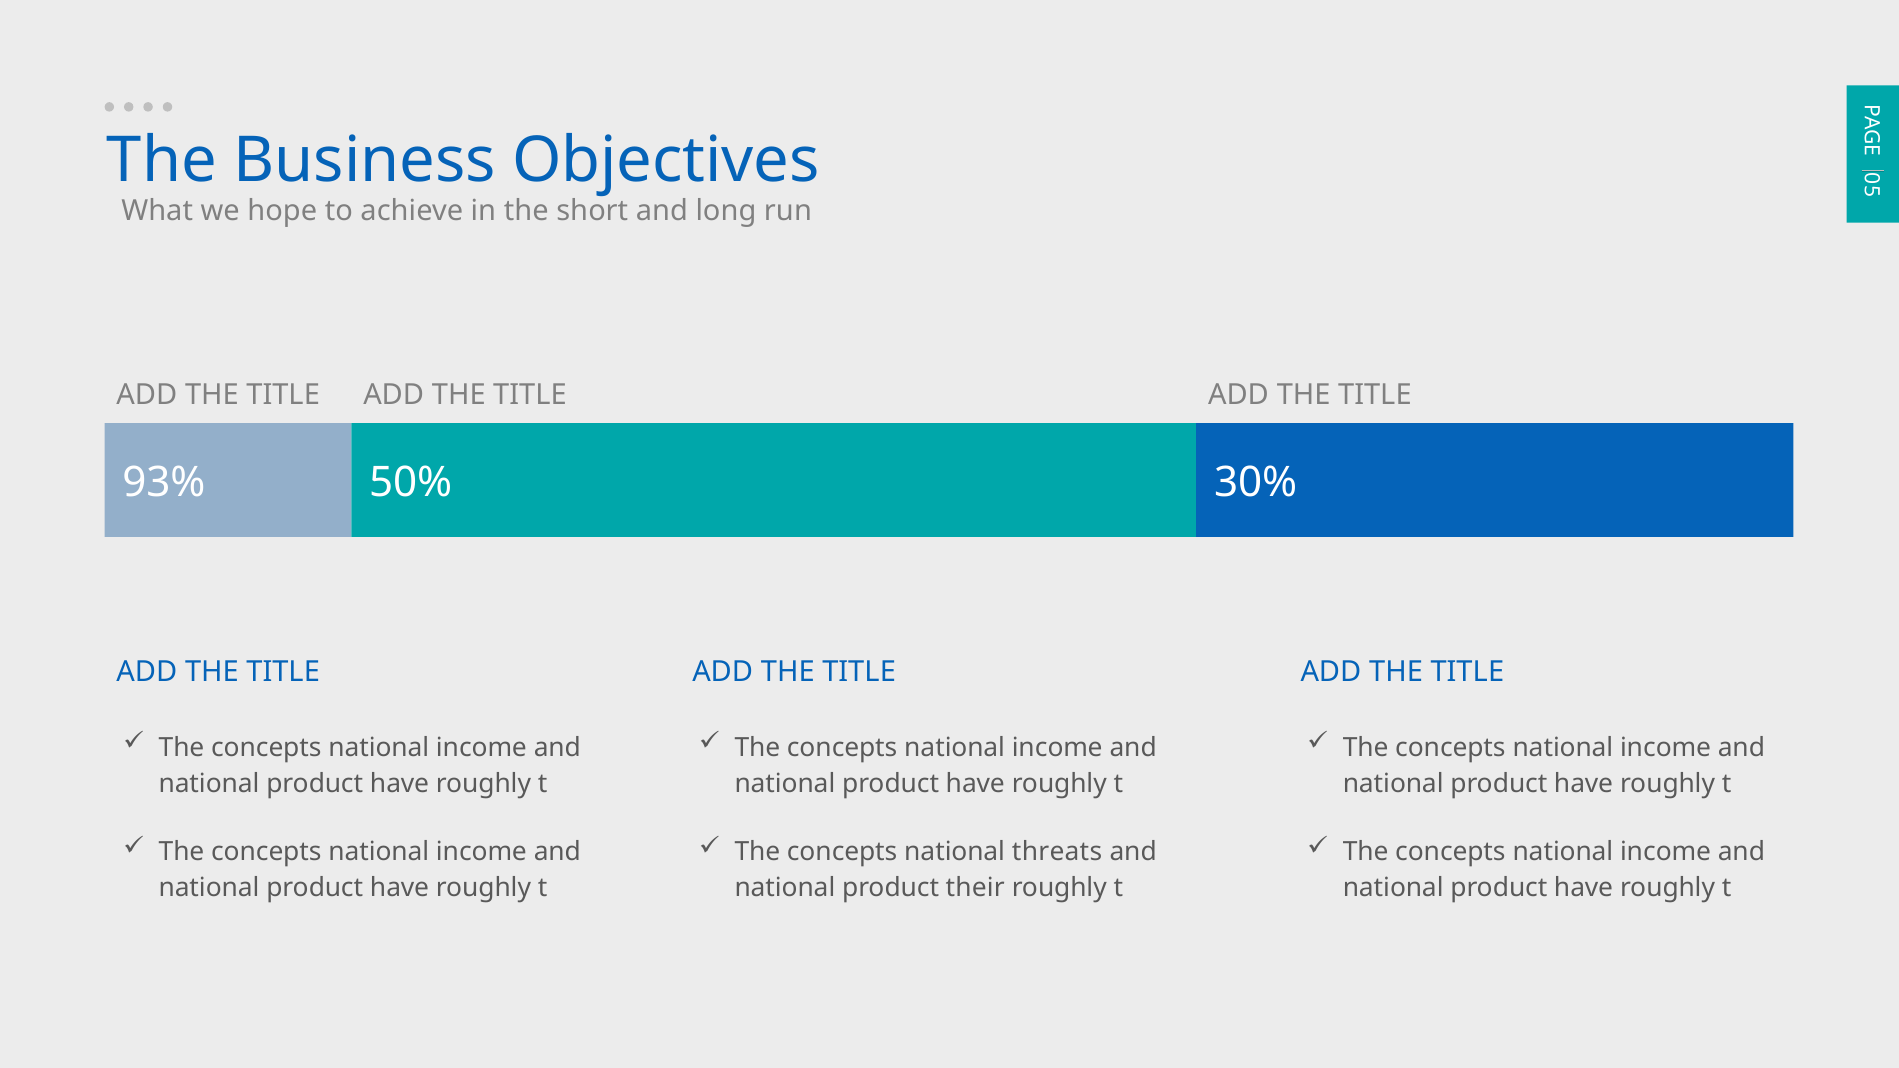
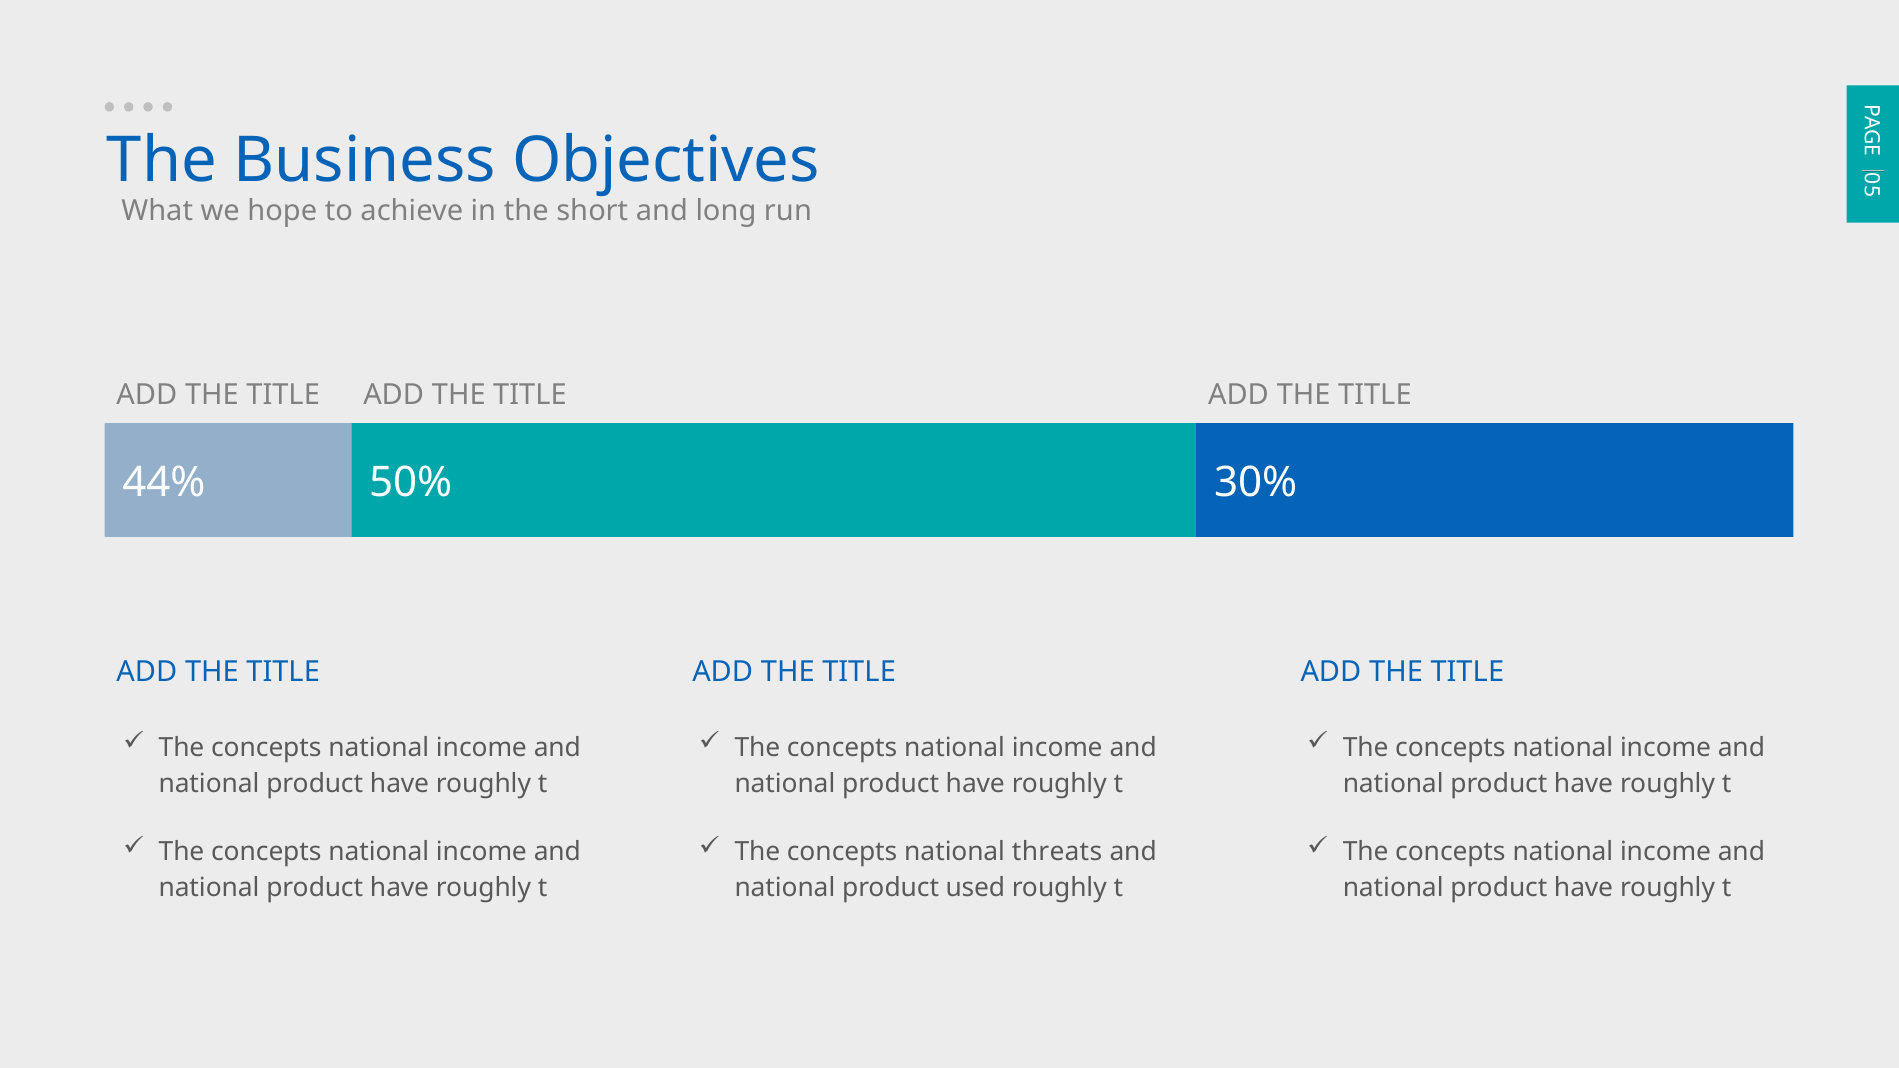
93%: 93% -> 44%
their: their -> used
